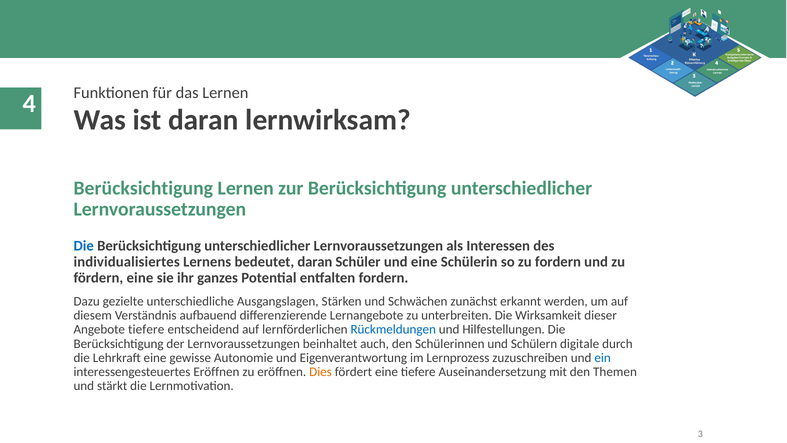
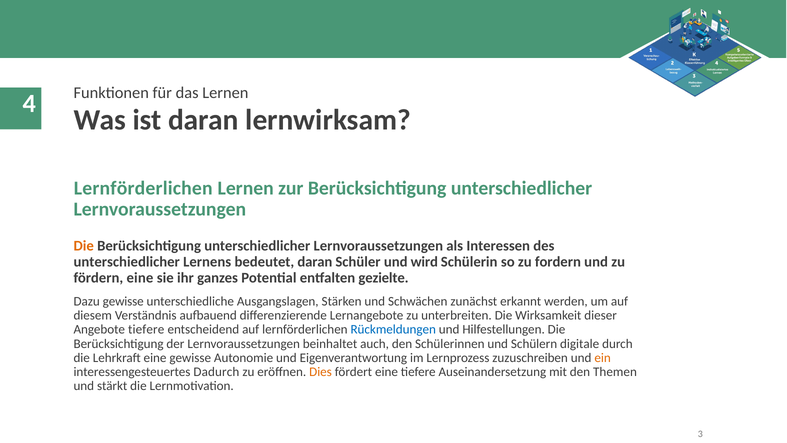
Berücksichtigung at (143, 188): Berücksichtigung -> Lernförderlichen
Die at (84, 246) colour: blue -> orange
individualisiertes at (127, 262): individualisiertes -> unterschiedlicher
und eine: eine -> wird
entfalten fordern: fordern -> gezielte
Dazu gezielte: gezielte -> gewisse
ein colour: blue -> orange
interessengesteuertes Eröffnen: Eröffnen -> Dadurch
